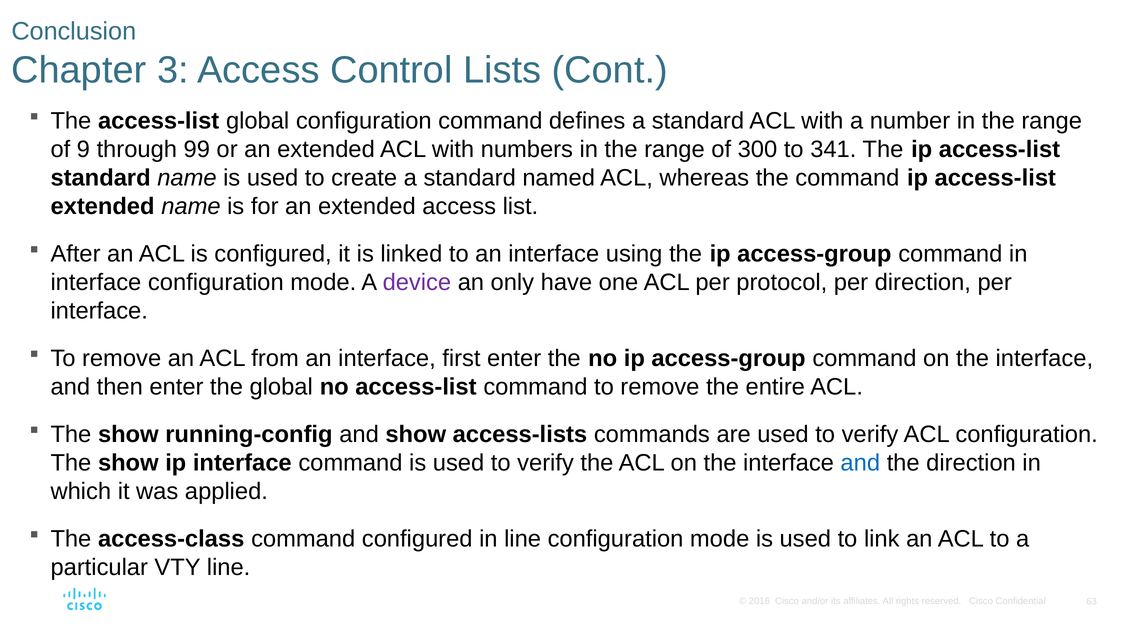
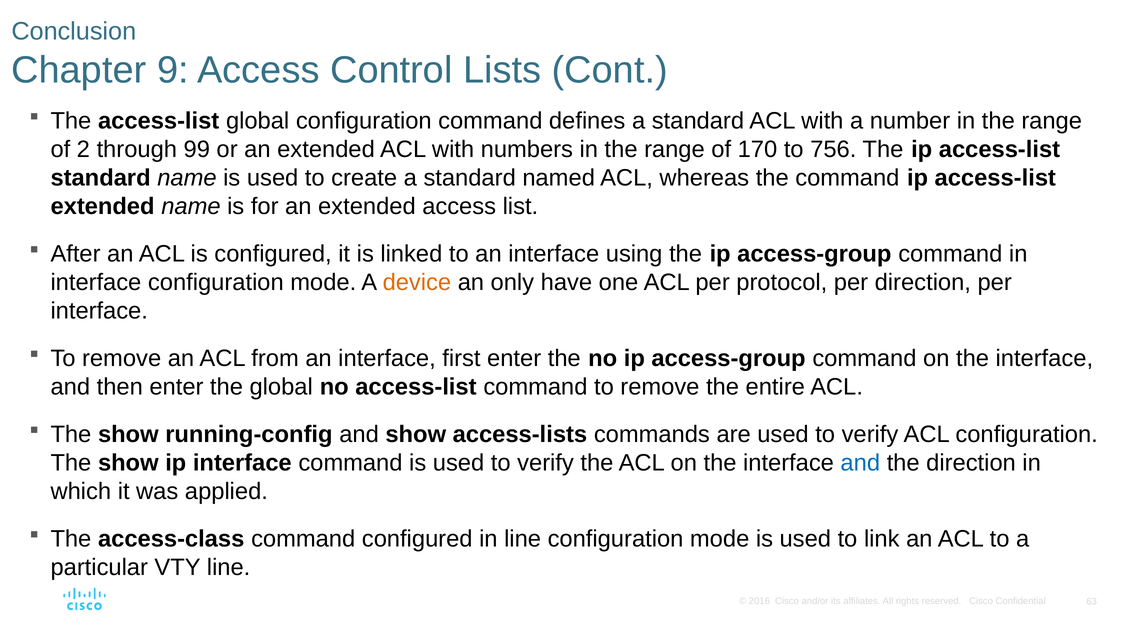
3: 3 -> 9
9: 9 -> 2
300: 300 -> 170
341: 341 -> 756
device colour: purple -> orange
